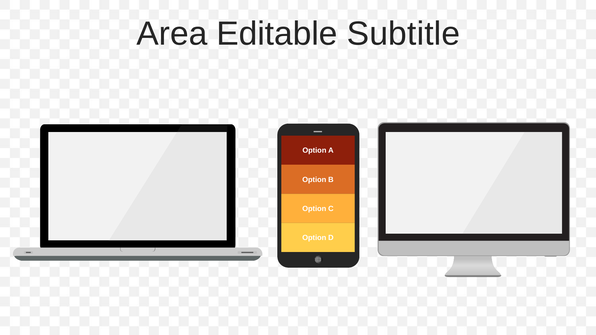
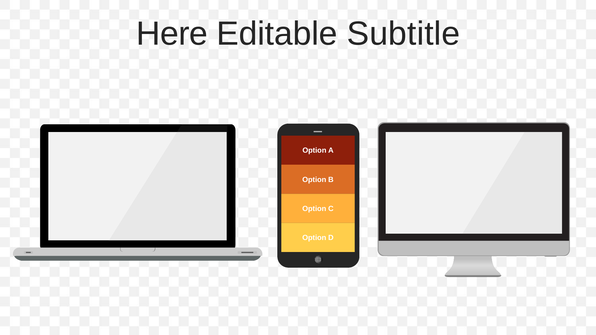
Area: Area -> Here
